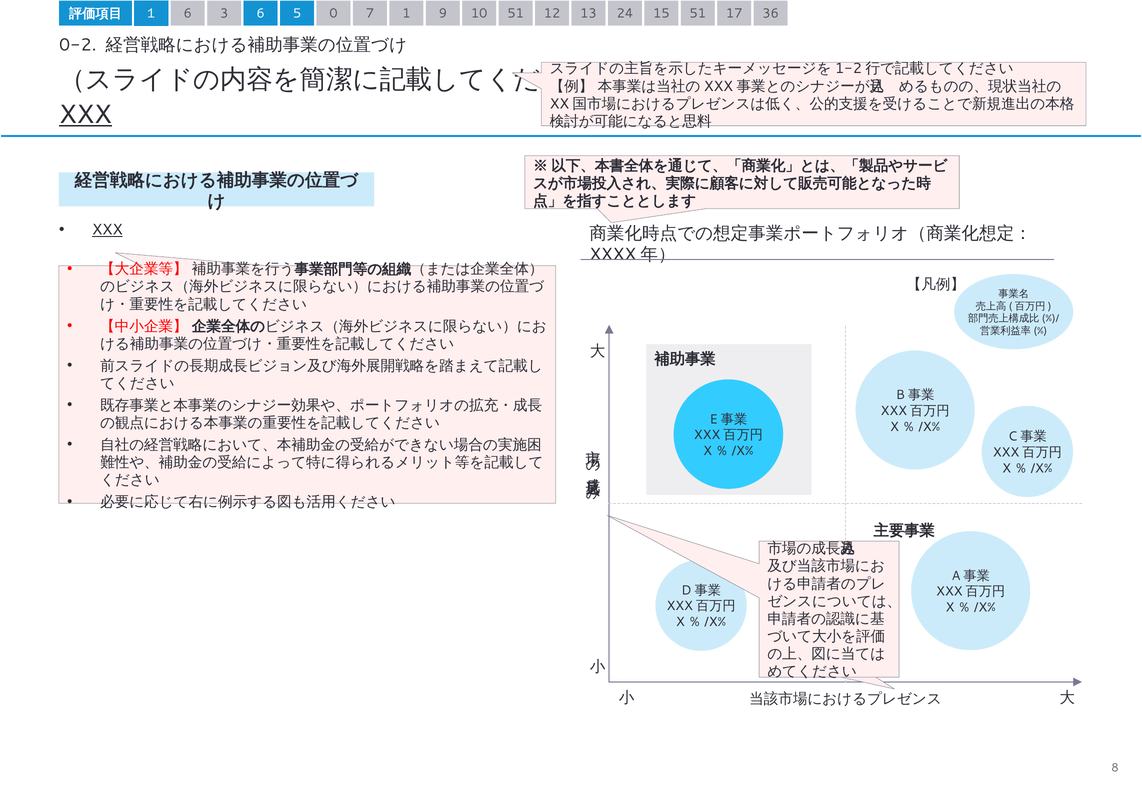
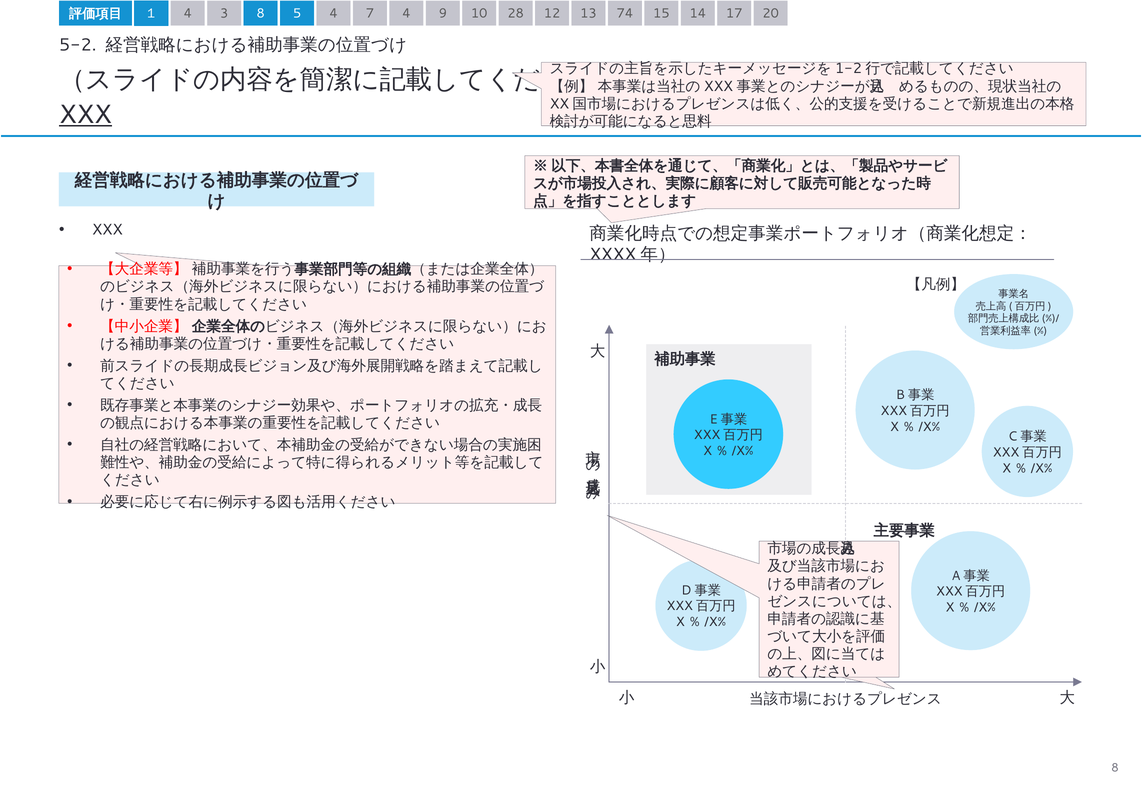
１ 6: 6 -> 4
3 6: 6 -> 8
5 0: 0 -> 4
7 1: 1 -> 4
10 51: 51 -> 28
24: 24 -> 74
15 51: 51 -> 14
36: 36 -> 20
0-2: 0-2 -> 5-2
XXX at (107, 230) underline: present -> none
